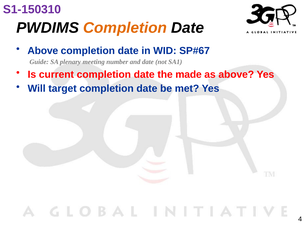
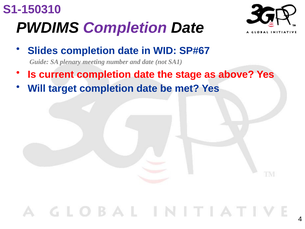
Completion at (125, 28) colour: orange -> purple
Above at (43, 51): Above -> Slides
made: made -> stage
